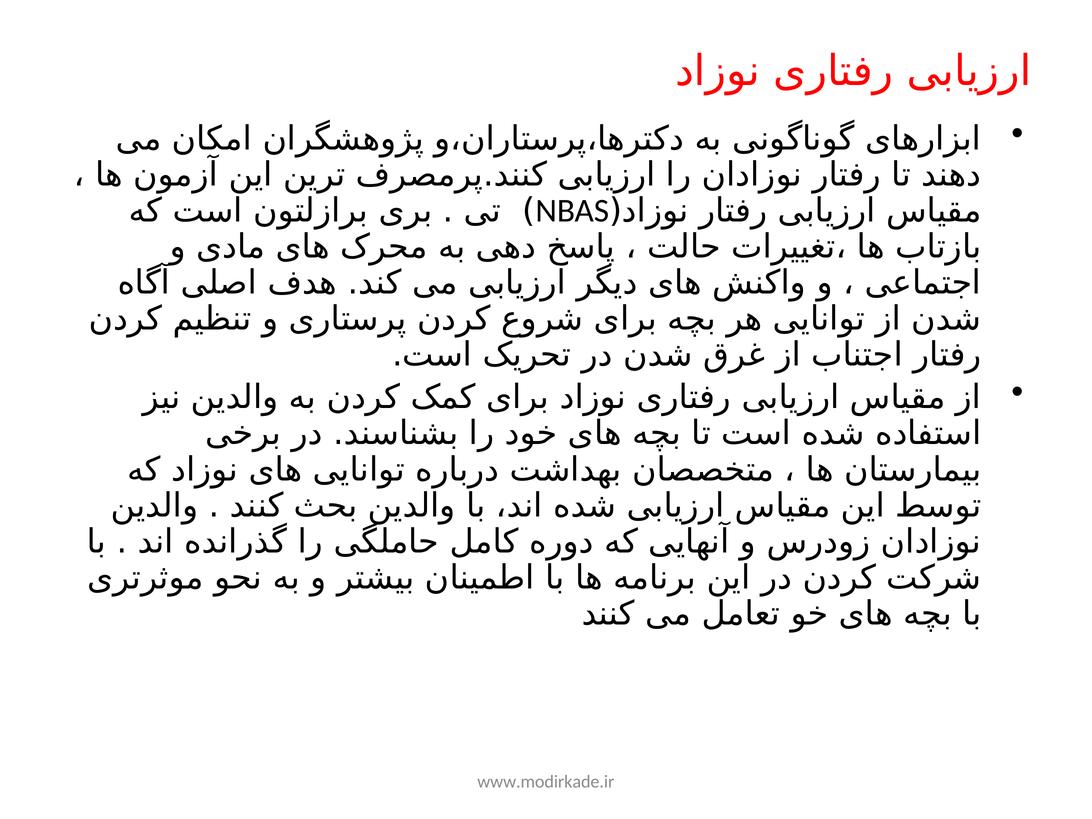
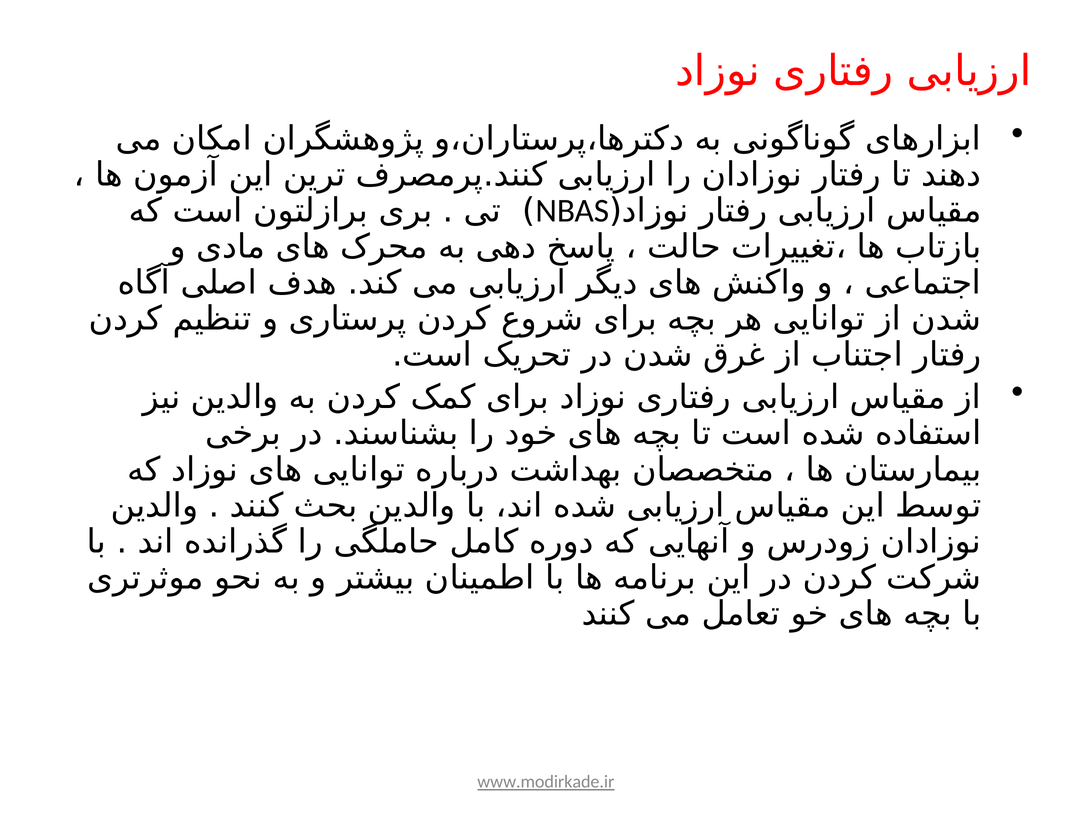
www.modirkade.ir underline: none -> present
